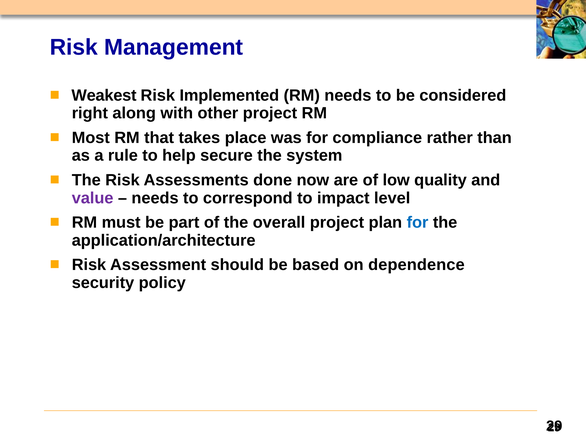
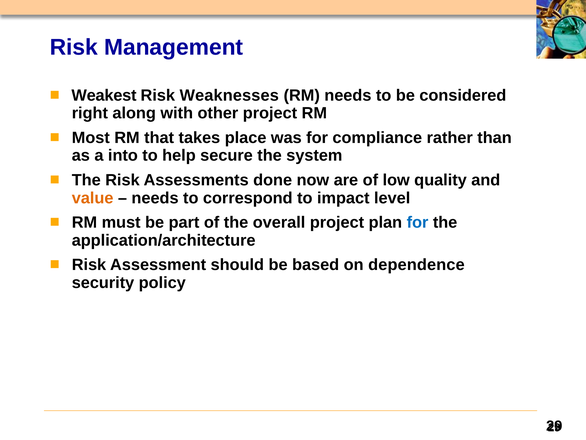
Implemented: Implemented -> Weaknesses
rule: rule -> into
value colour: purple -> orange
